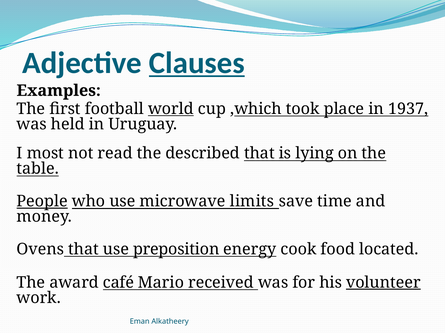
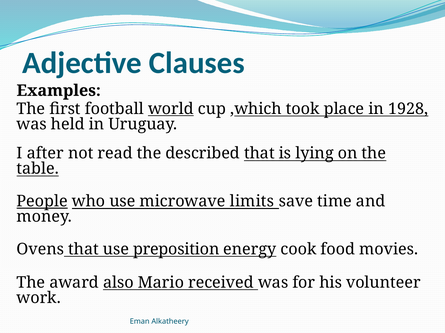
Clauses underline: present -> none
1937: 1937 -> 1928
most: most -> after
located: located -> movies
café: café -> also
volunteer underline: present -> none
